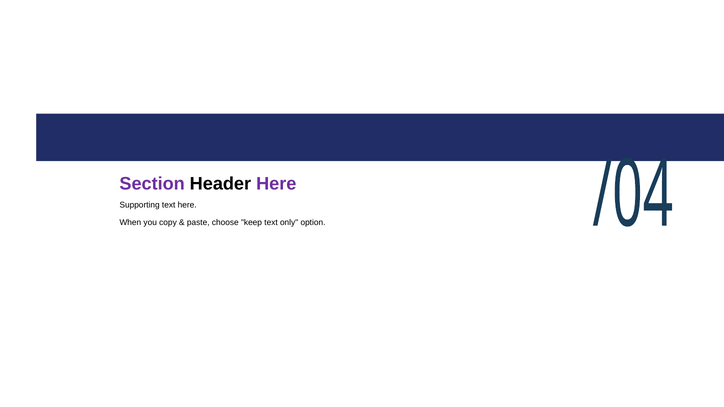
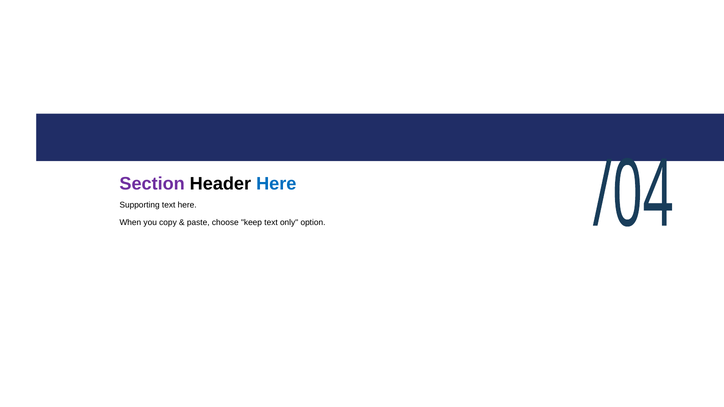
Here at (276, 184) colour: purple -> blue
